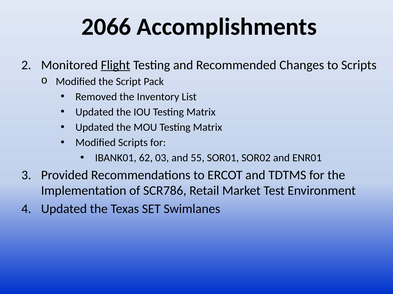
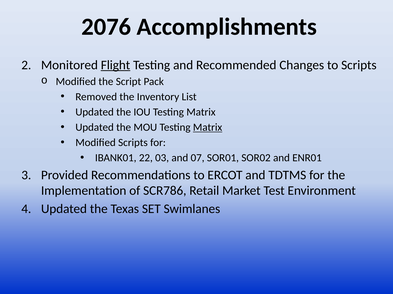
2066: 2066 -> 2076
Matrix at (208, 128) underline: none -> present
62: 62 -> 22
55: 55 -> 07
